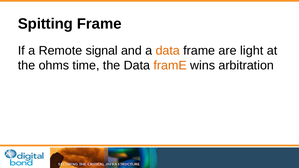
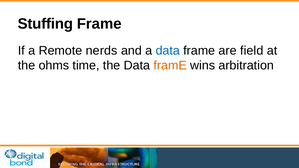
Spitting: Spitting -> Stuffing
signal: signal -> nerds
data at (168, 51) colour: orange -> blue
light: light -> field
